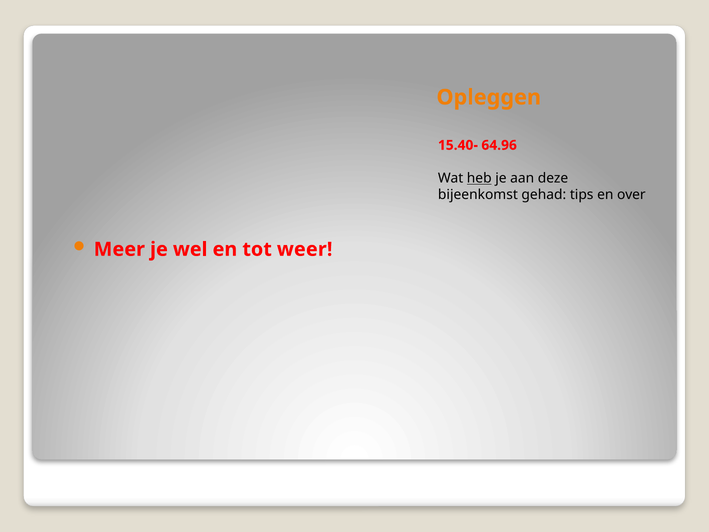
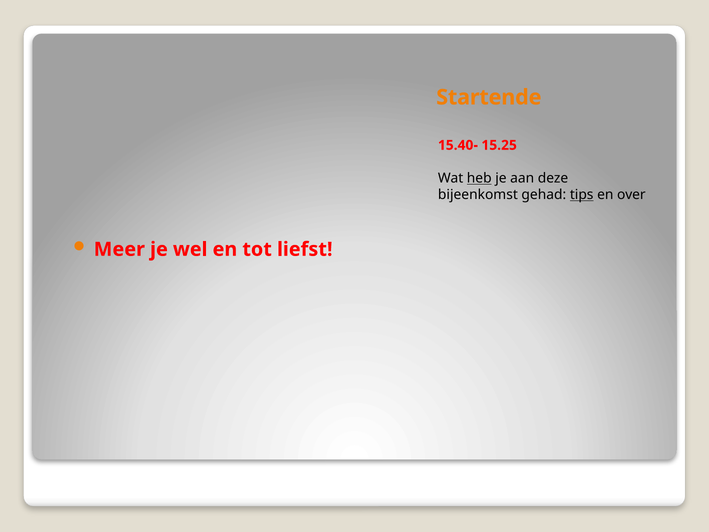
Opleggen: Opleggen -> Startende
64.96: 64.96 -> 15.25
tips underline: none -> present
weer: weer -> liefst
